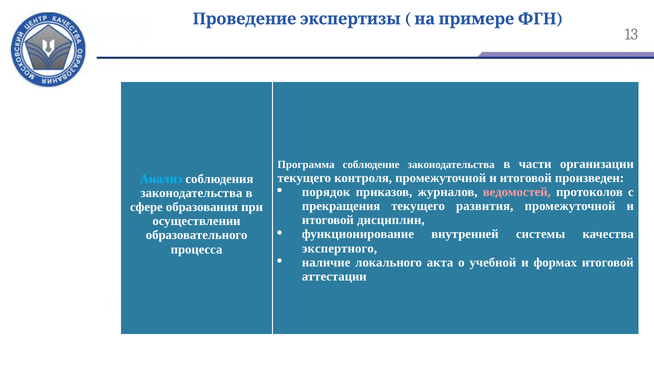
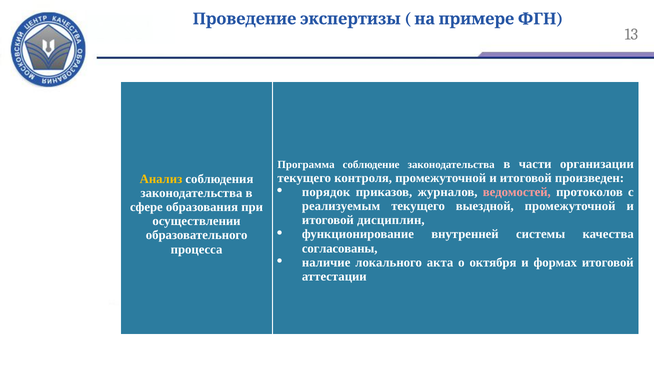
Анализ colour: light blue -> yellow
прекращения: прекращения -> реализуемым
развития: развития -> выездной
экспертного: экспертного -> согласованы
учебной: учебной -> октября
